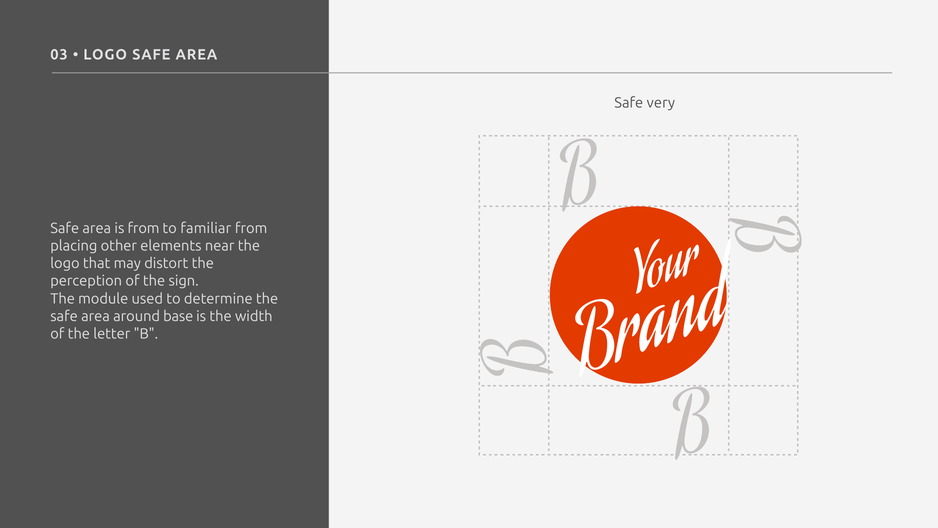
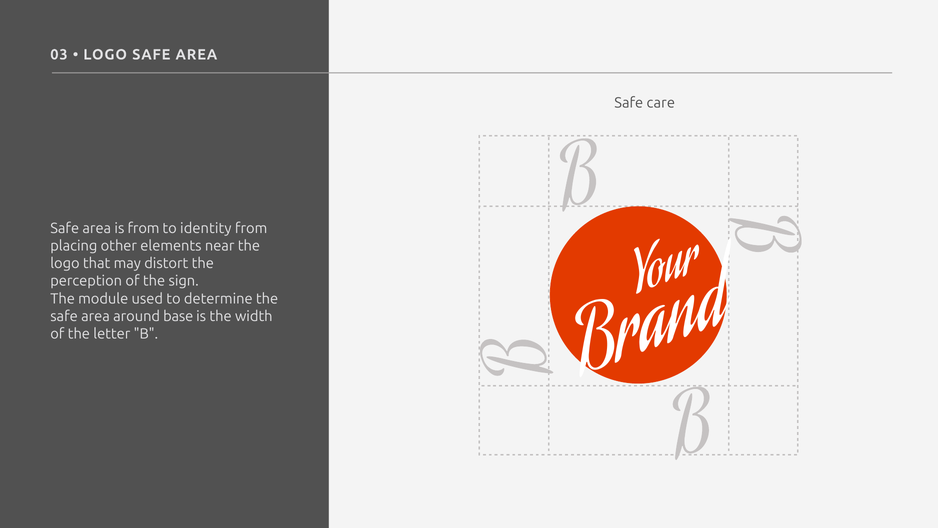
very: very -> care
familiar: familiar -> identity
